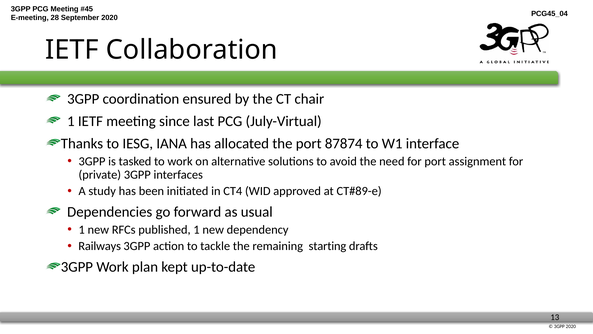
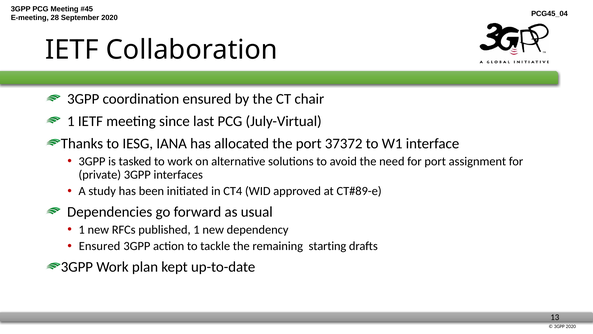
87874: 87874 -> 37372
Railways at (100, 246): Railways -> Ensured
